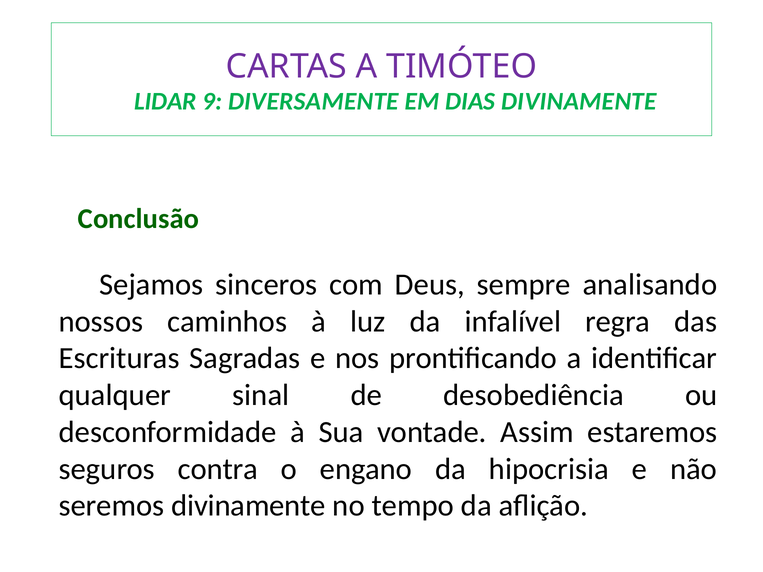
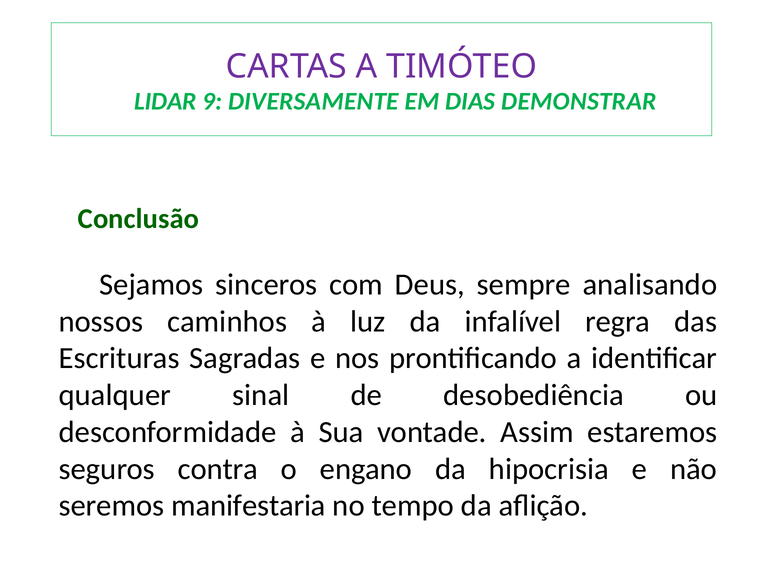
DIAS DIVINAMENTE: DIVINAMENTE -> DEMONSTRAR
seremos divinamente: divinamente -> manifestaria
